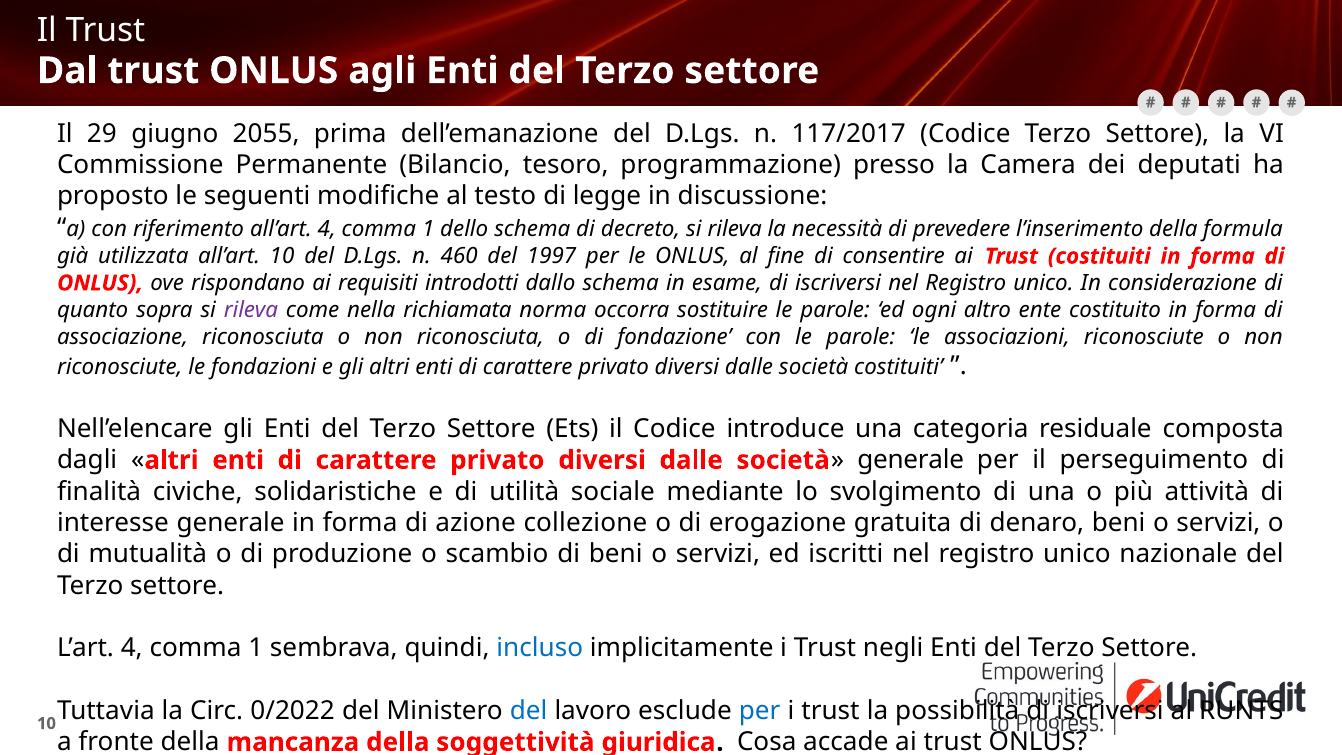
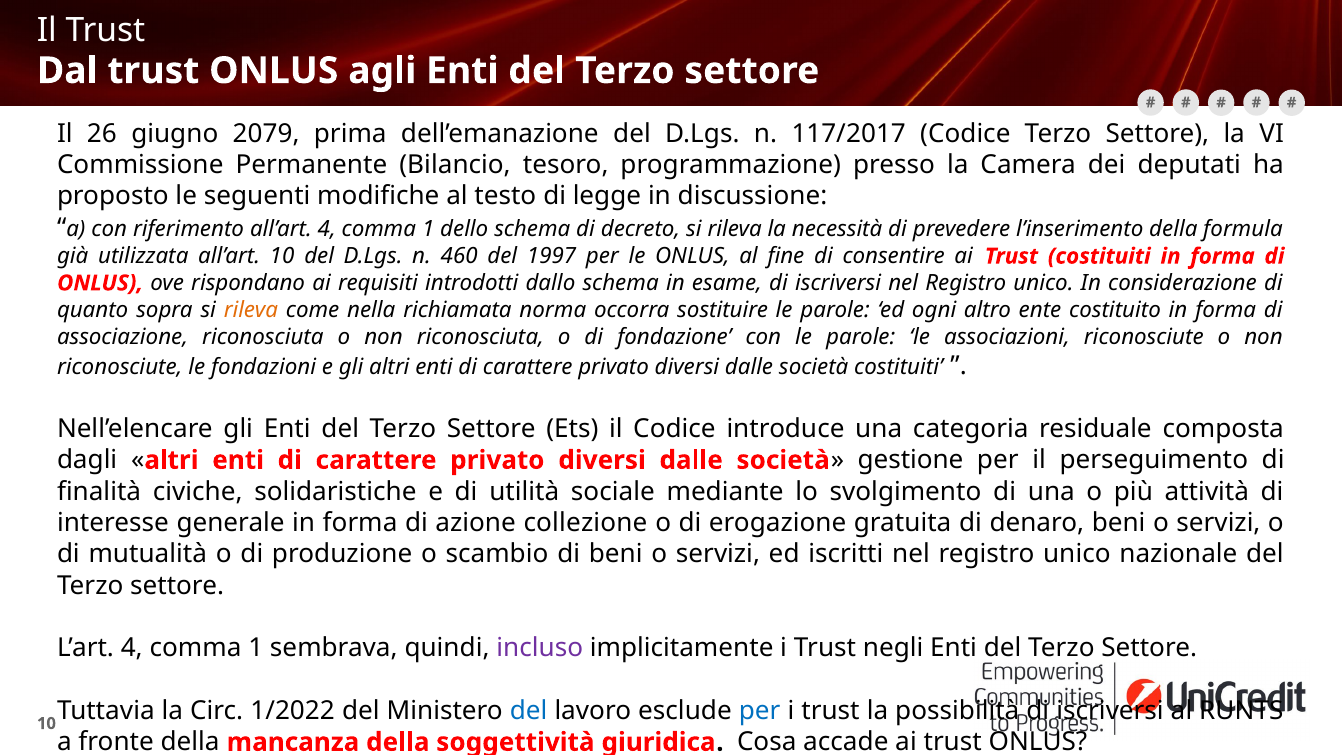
29: 29 -> 26
2055: 2055 -> 2079
rileva at (251, 310) colour: purple -> orange
società generale: generale -> gestione
incluso colour: blue -> purple
0/2022: 0/2022 -> 1/2022
